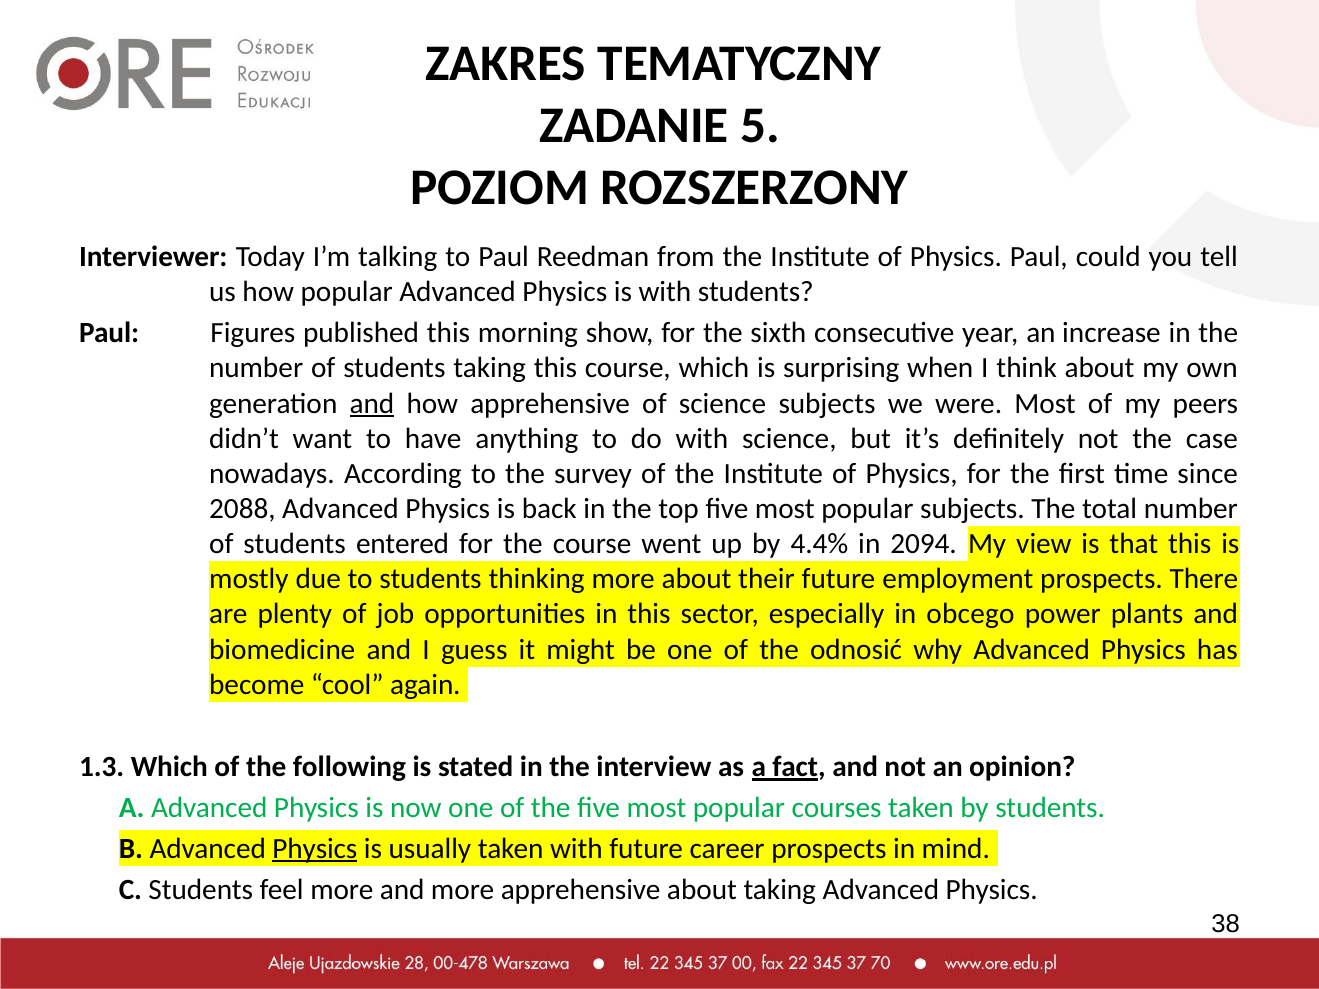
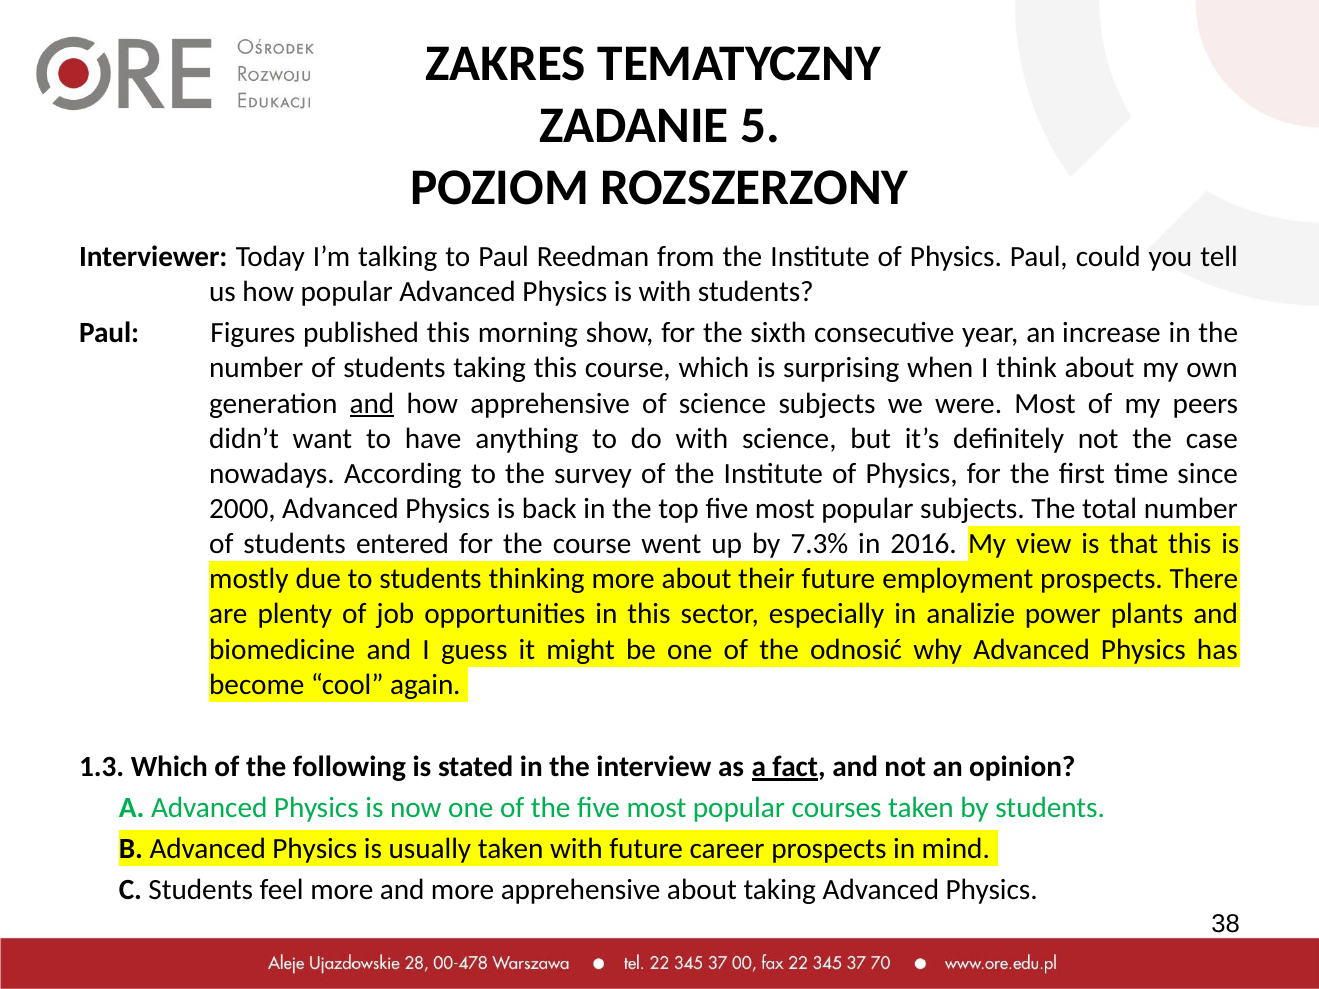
2088: 2088 -> 2000
4.4%: 4.4% -> 7.3%
2094: 2094 -> 2016
obcego: obcego -> analizie
Physics at (315, 849) underline: present -> none
